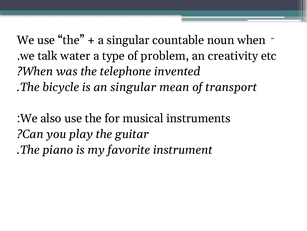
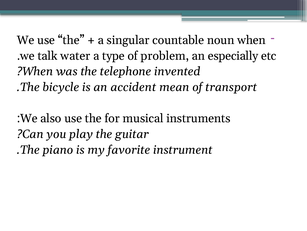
creativity: creativity -> especially
an singular: singular -> accident
